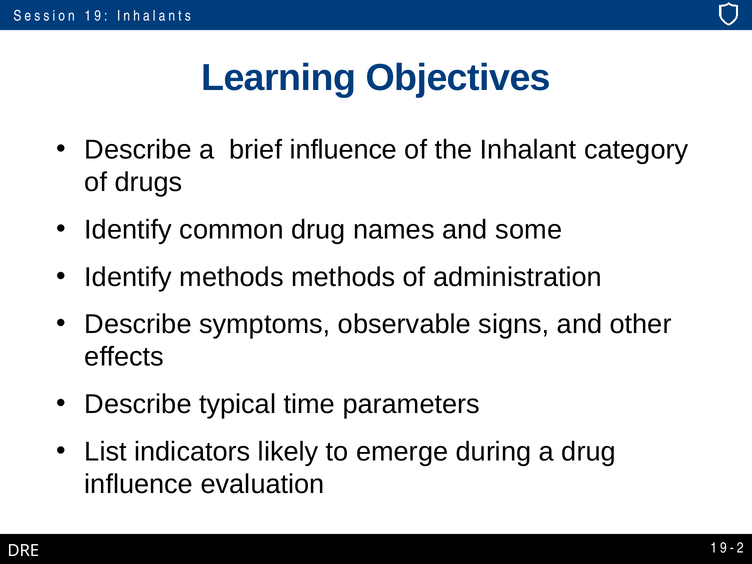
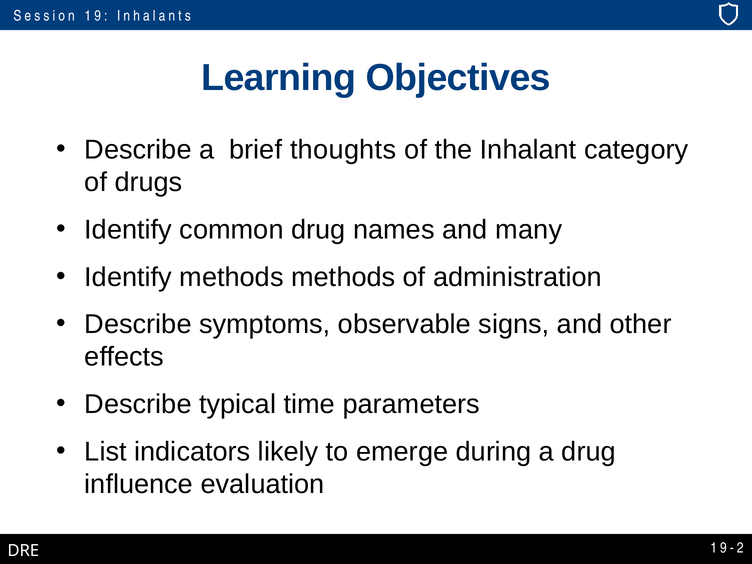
brief influence: influence -> thoughts
some: some -> many
